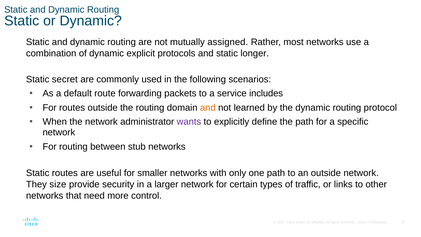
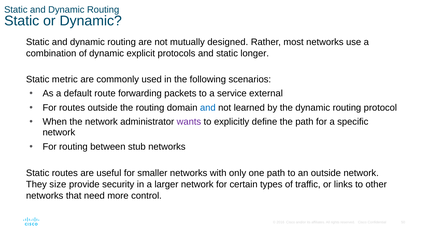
assigned: assigned -> designed
secret: secret -> metric
includes: includes -> external
and at (208, 108) colour: orange -> blue
